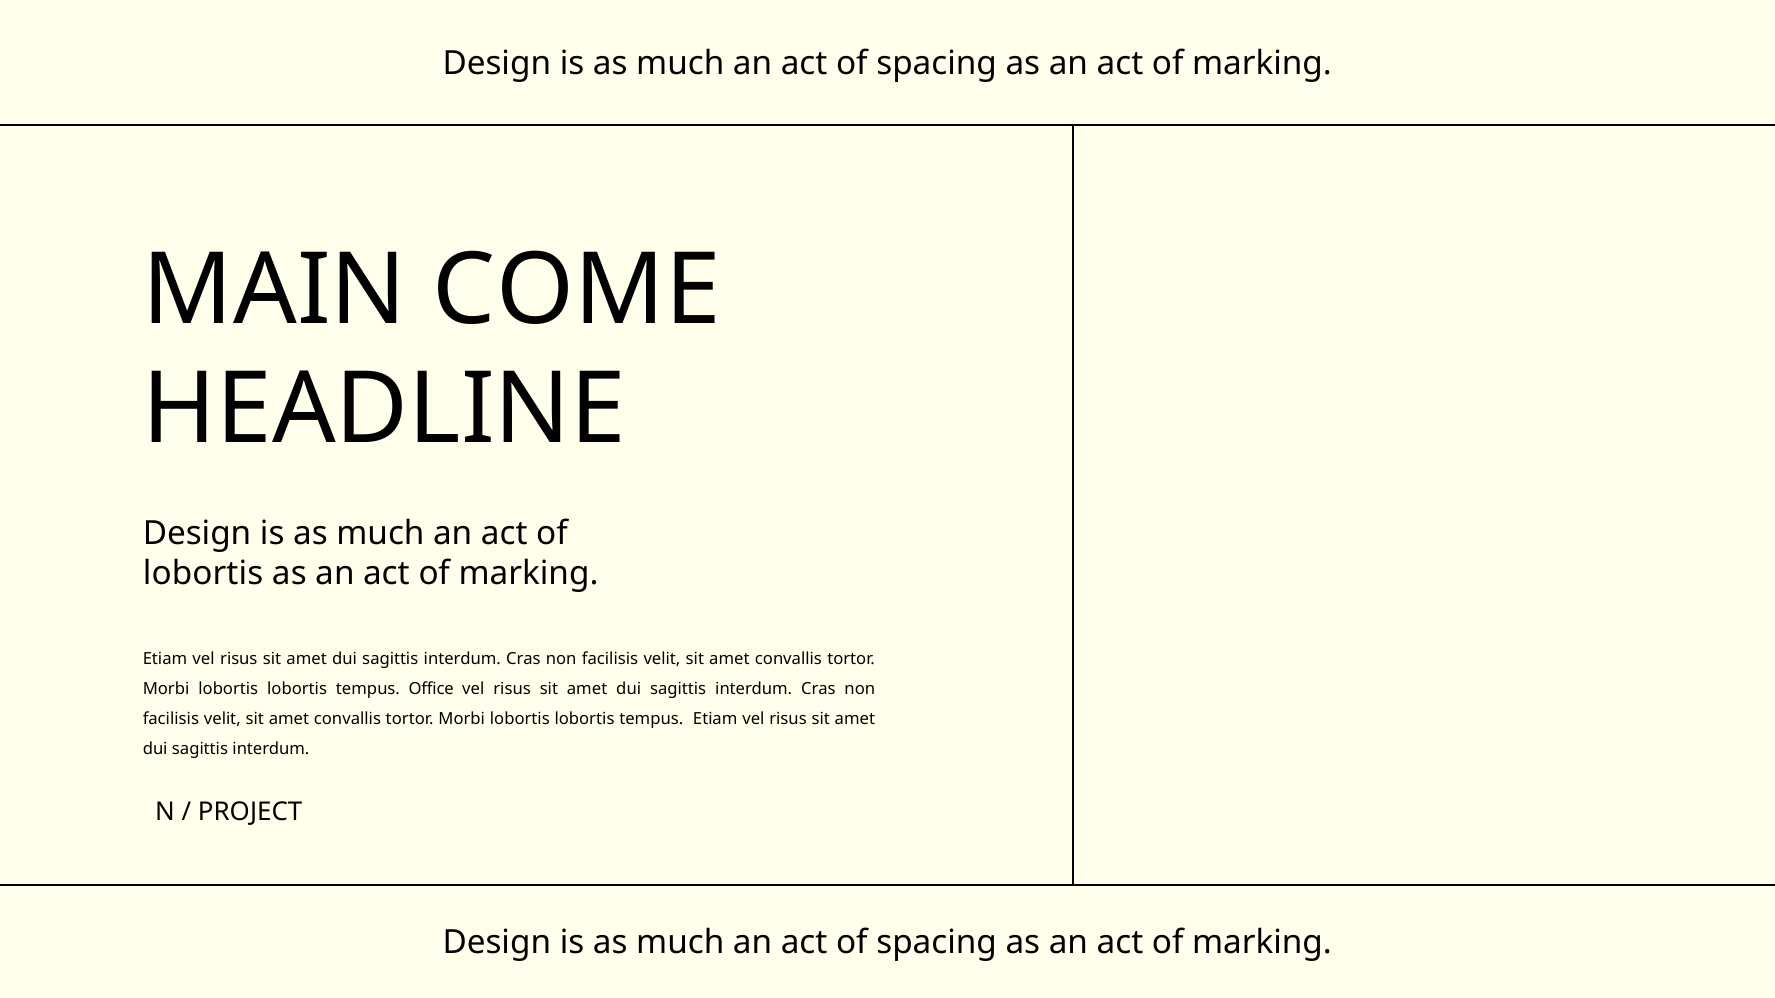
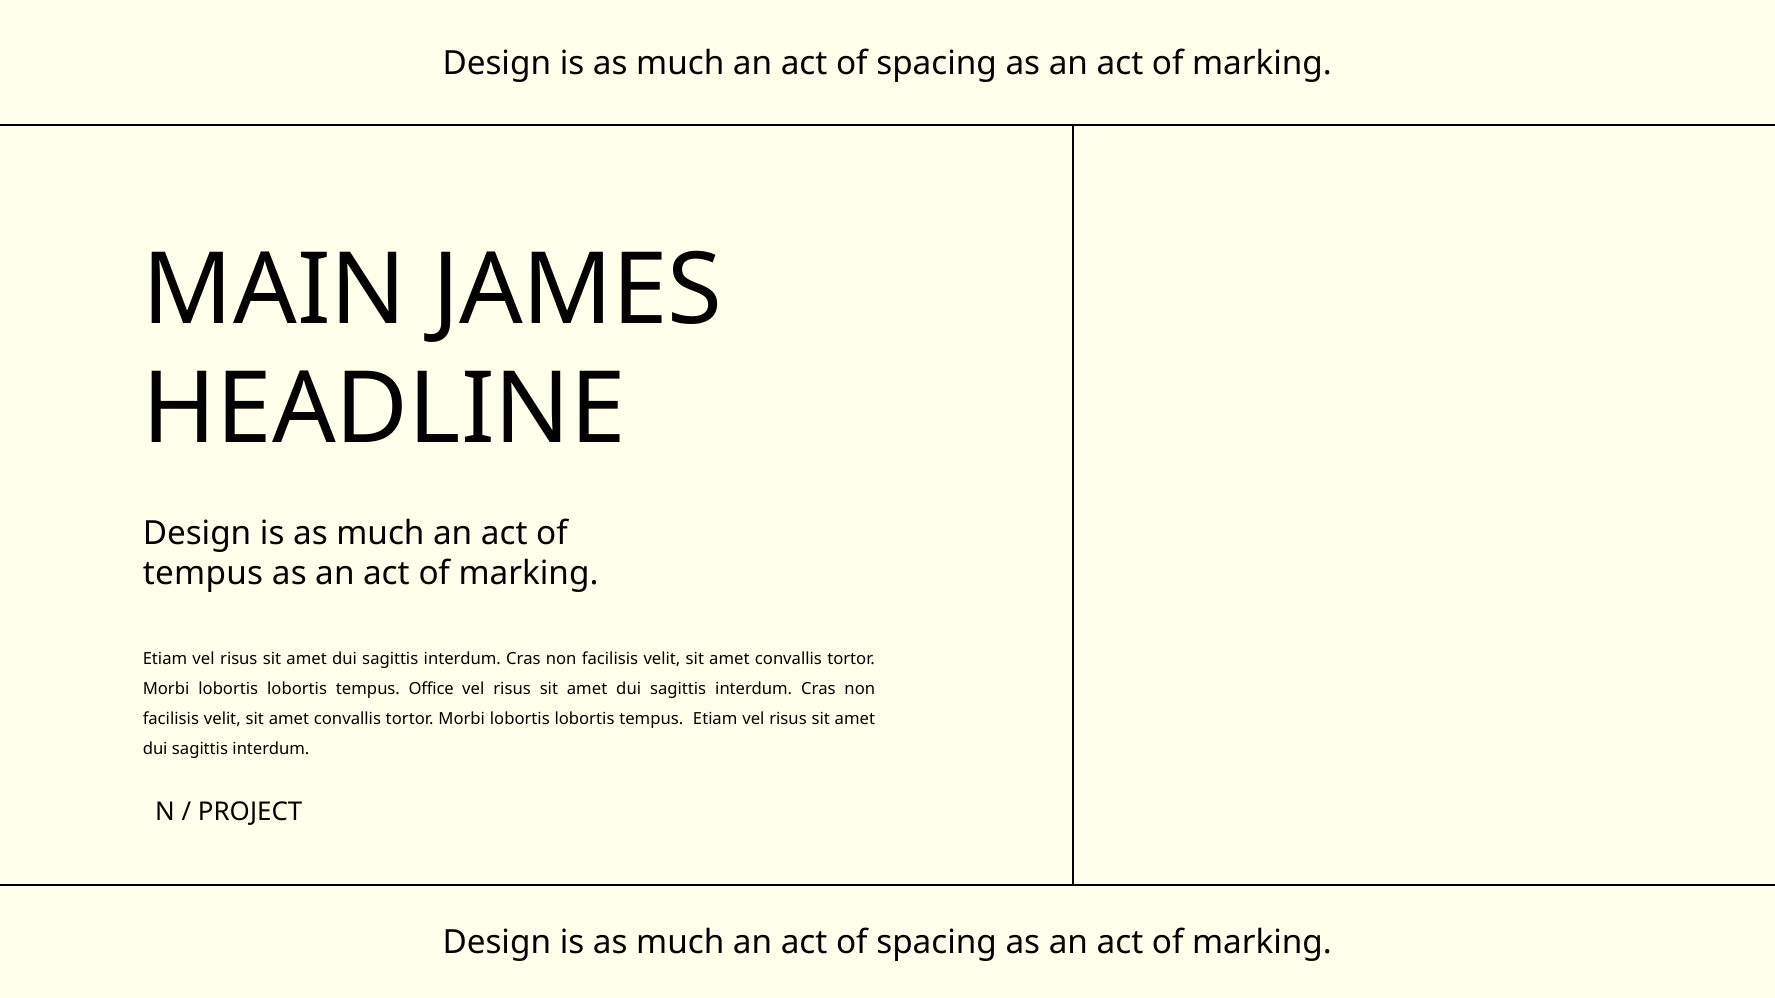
COME: COME -> JAMES
lobortis at (203, 574): lobortis -> tempus
